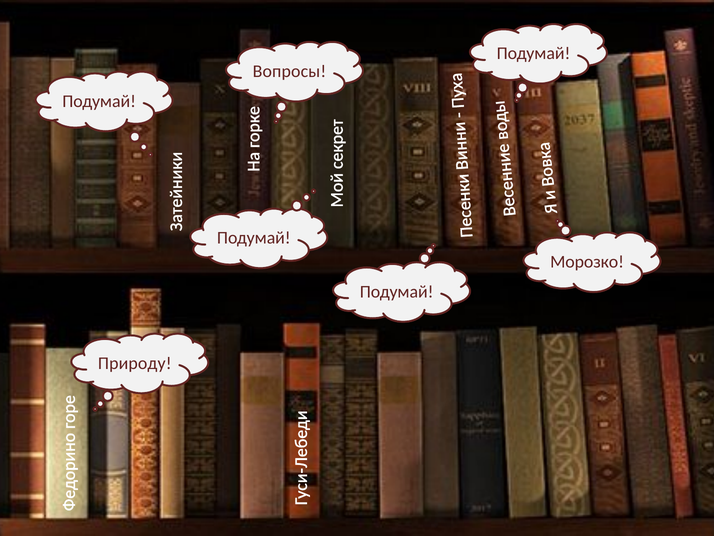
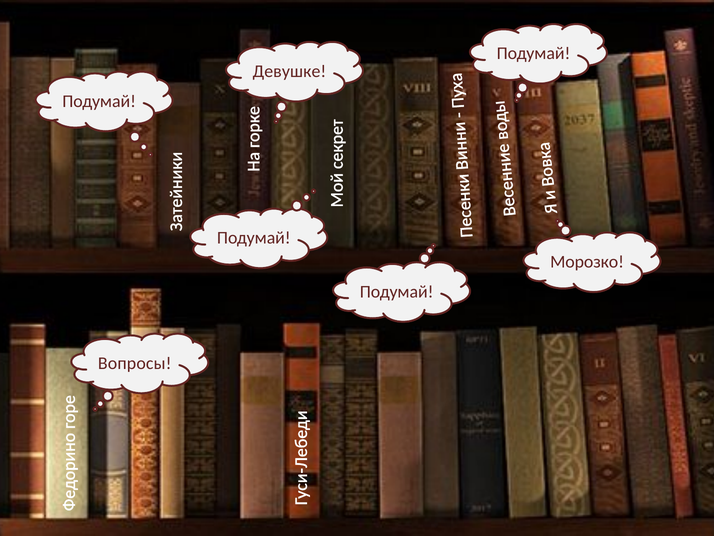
Вопросы: Вопросы -> Девушке
Природу: Природу -> Вопросы
